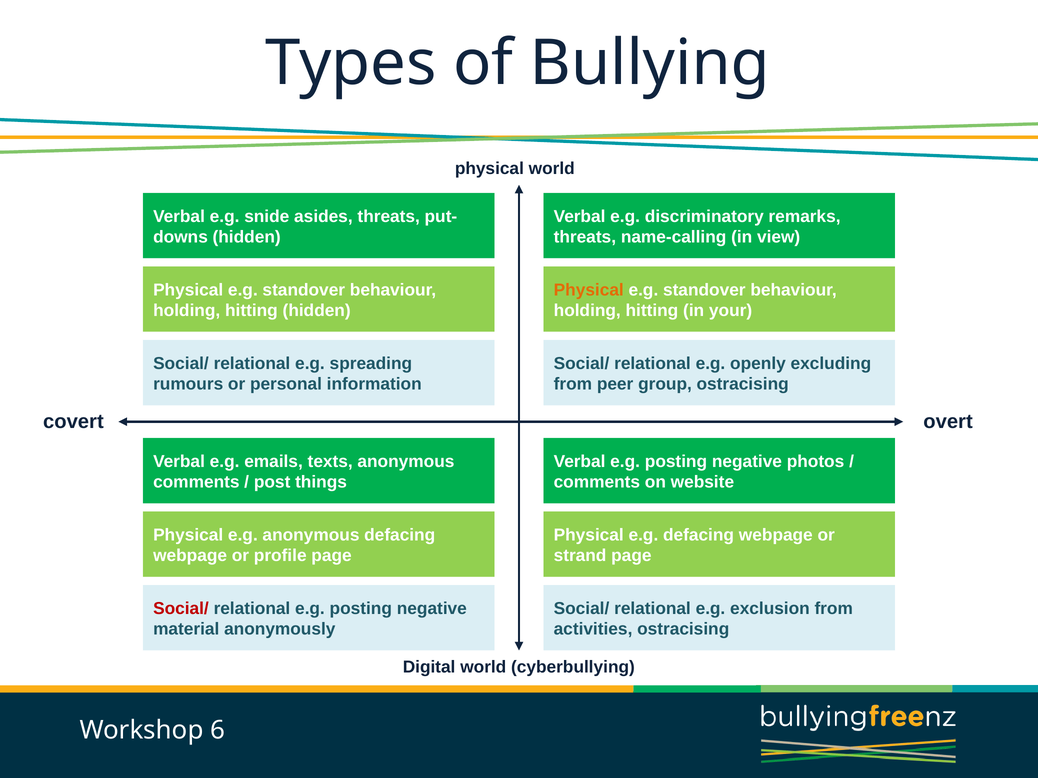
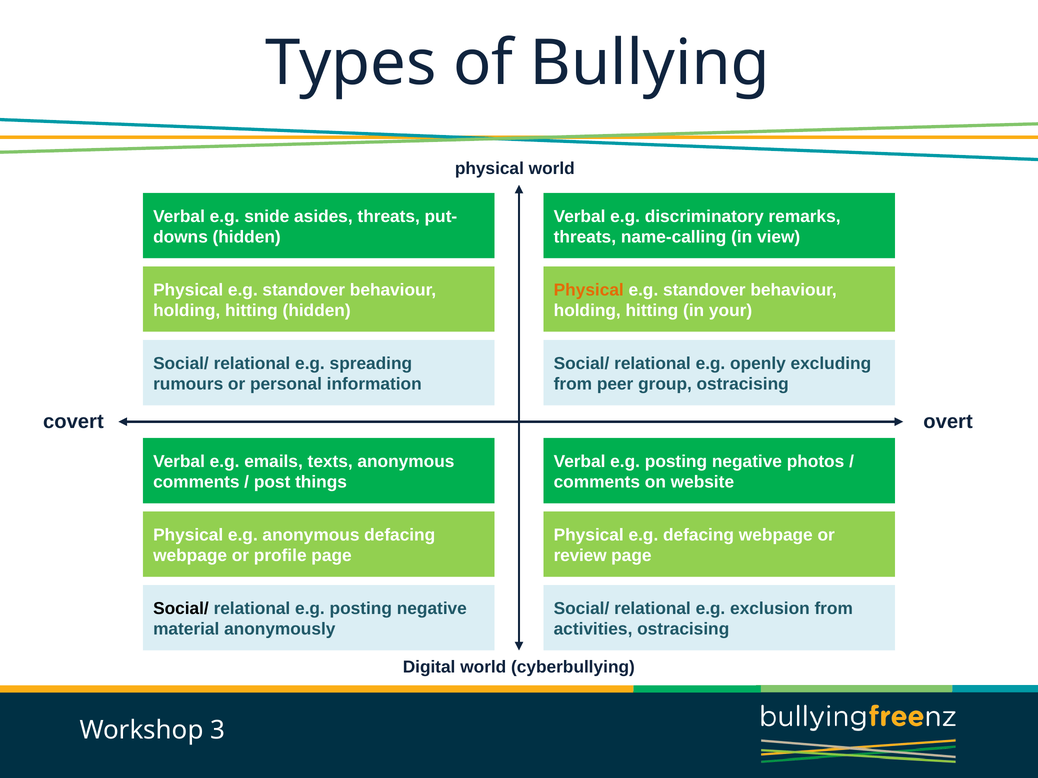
strand: strand -> review
Social/ at (181, 609) colour: red -> black
6: 6 -> 3
